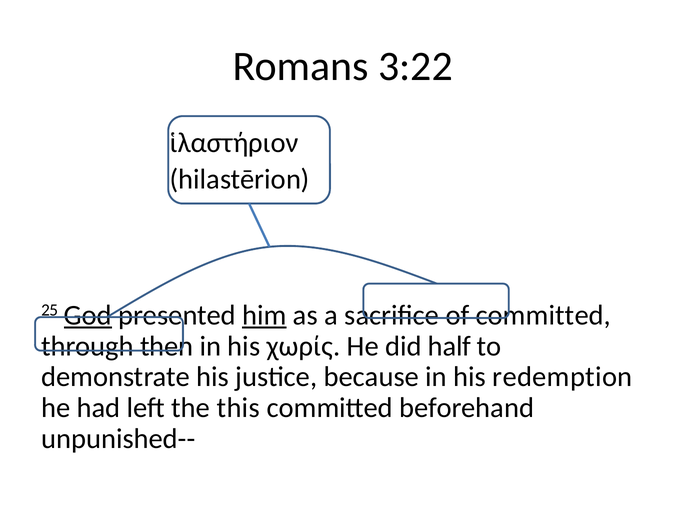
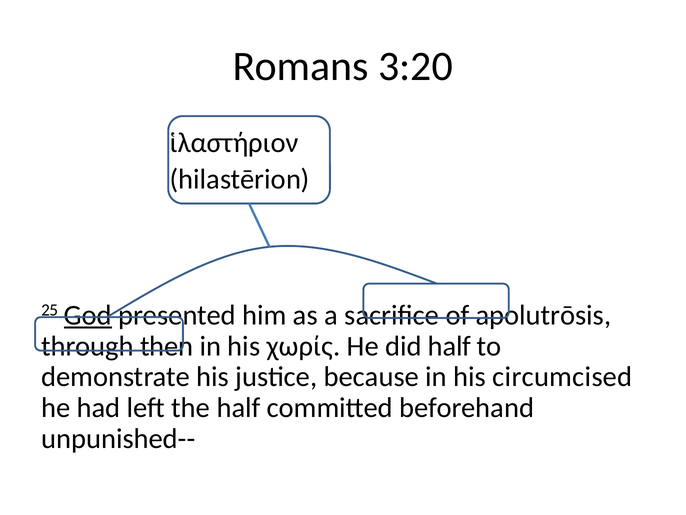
3:22: 3:22 -> 3:20
him underline: present -> none
of committed: committed -> apolutrōsis
redemption: redemption -> circumcised
the this: this -> half
